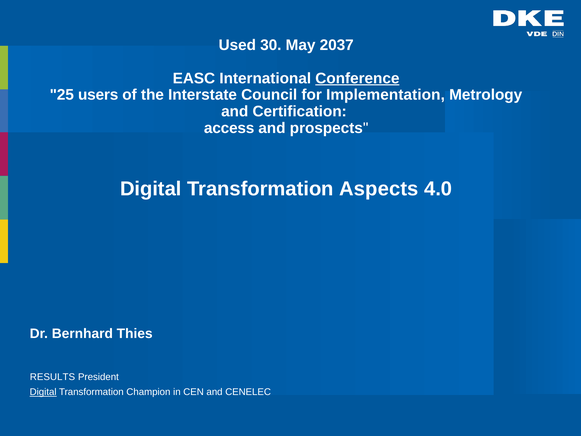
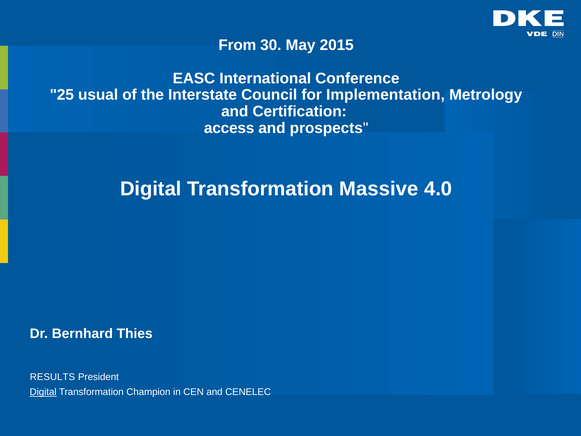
Used: Used -> From
2037: 2037 -> 2015
Conference underline: present -> none
users: users -> usual
Aspects: Aspects -> Massive
